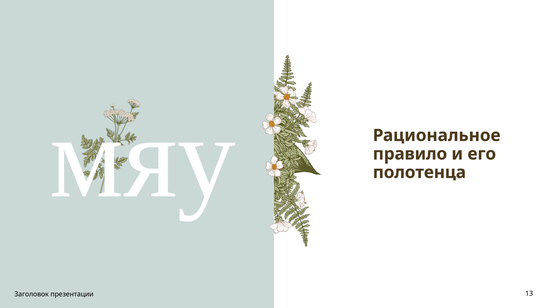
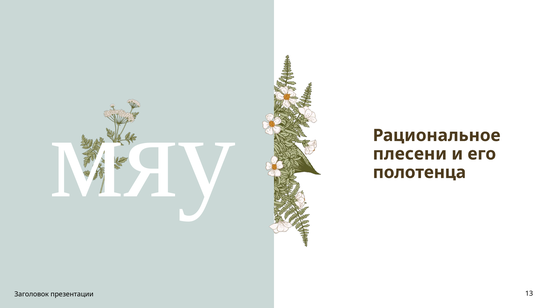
правило: правило -> плесени
